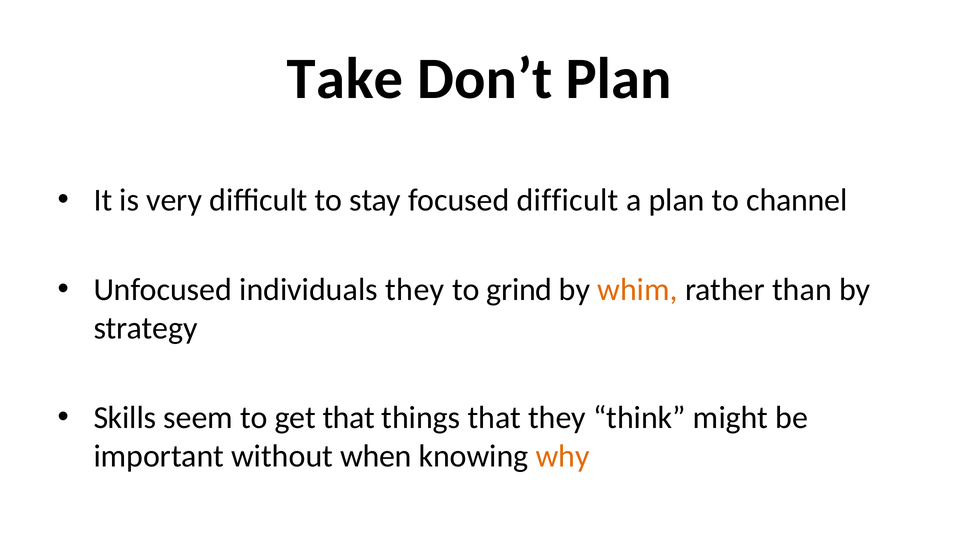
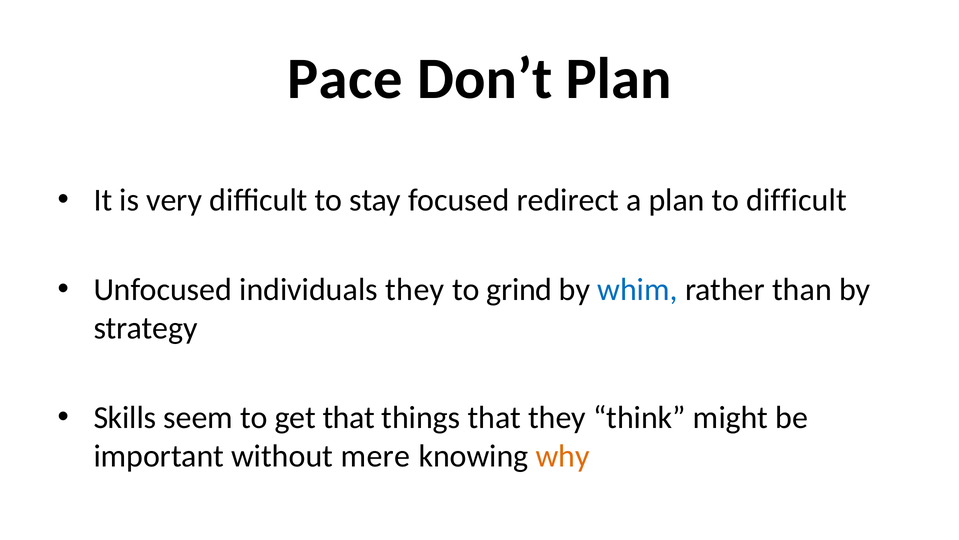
Take: Take -> Pace
focused difficult: difficult -> redirect
to channel: channel -> difficult
whim colour: orange -> blue
when: when -> mere
